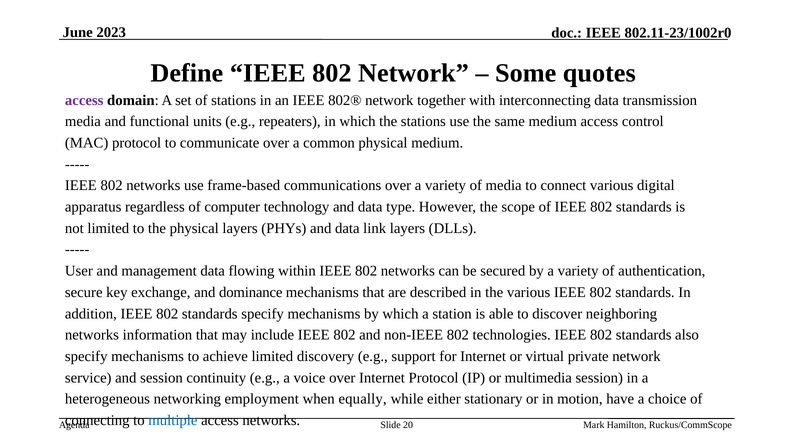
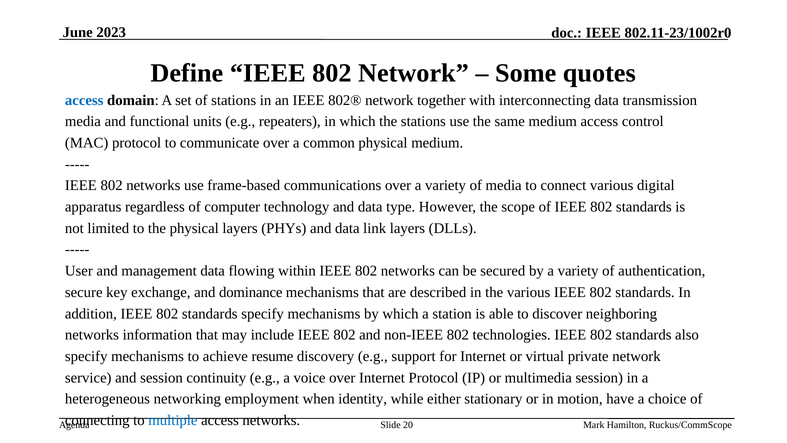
access at (84, 100) colour: purple -> blue
achieve limited: limited -> resume
equally: equally -> identity
